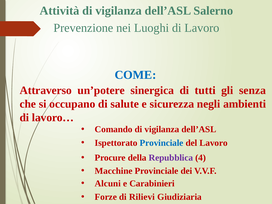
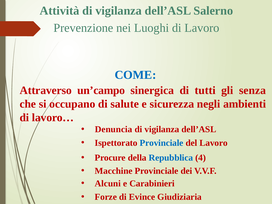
un’potere: un’potere -> un’campo
Comando: Comando -> Denuncia
Repubblica colour: purple -> blue
Rilievi: Rilievi -> Evince
